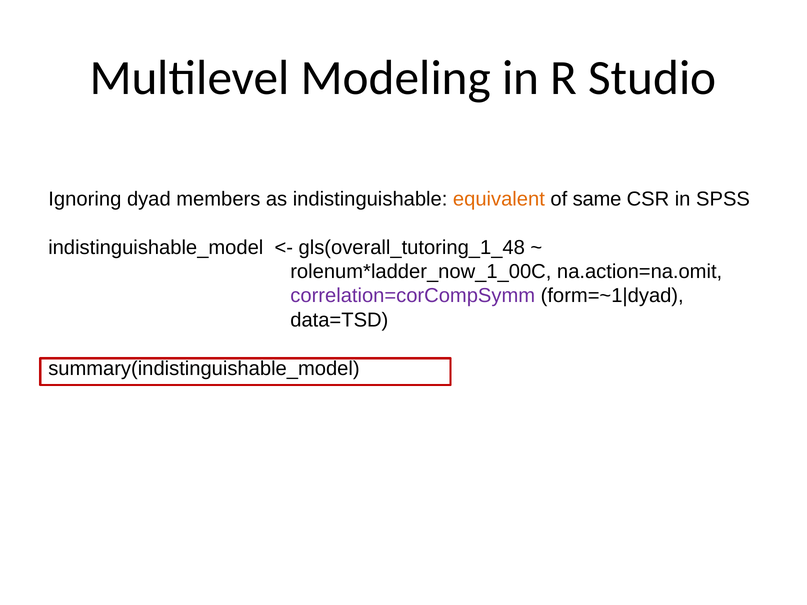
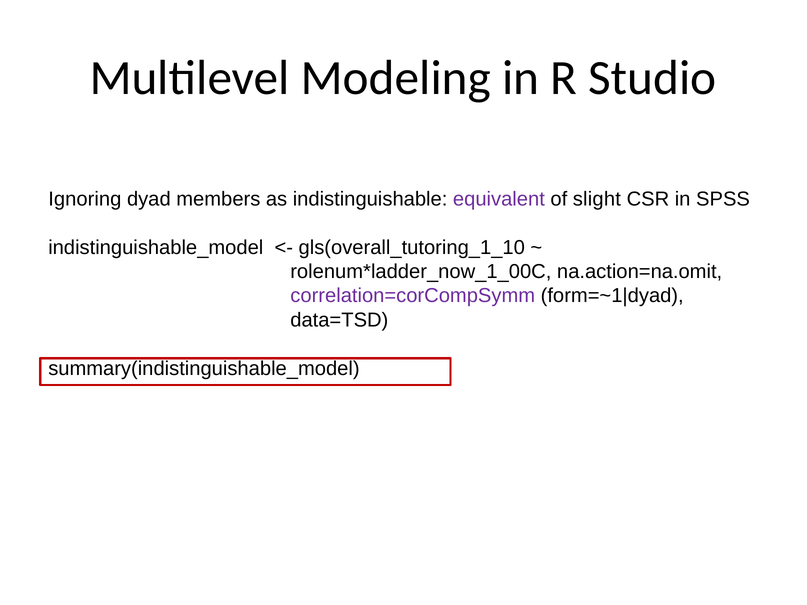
equivalent colour: orange -> purple
same: same -> slight
gls(overall_tutoring_1_48: gls(overall_tutoring_1_48 -> gls(overall_tutoring_1_10
